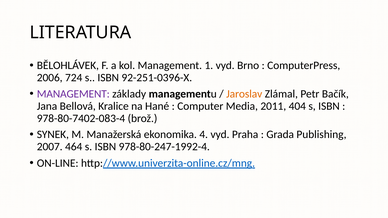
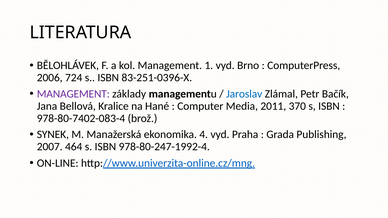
92-251-0396-X: 92-251-0396-X -> 83-251-0396-X
Jaroslav colour: orange -> blue
404: 404 -> 370
